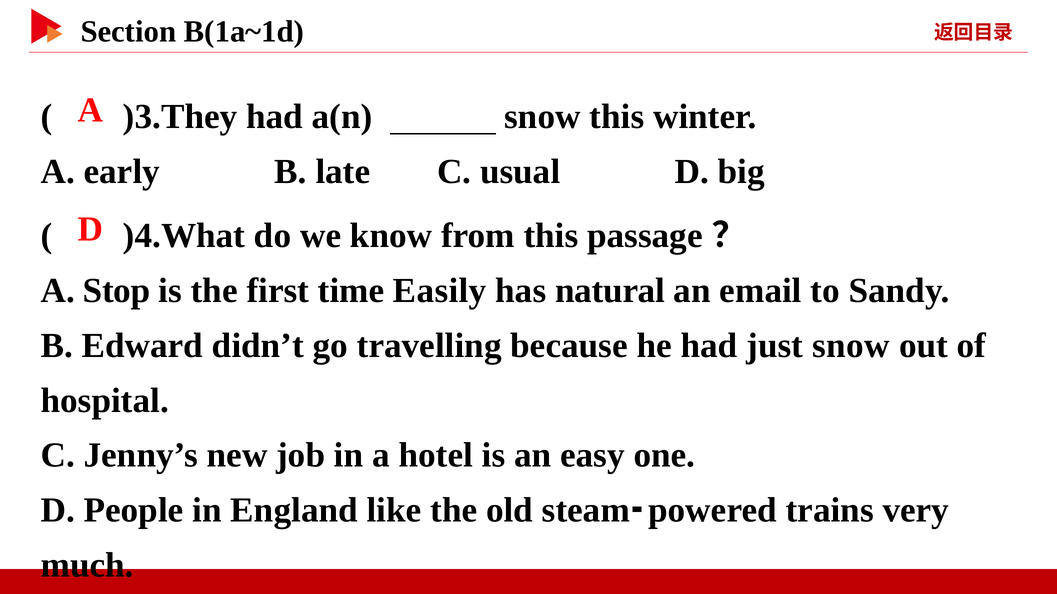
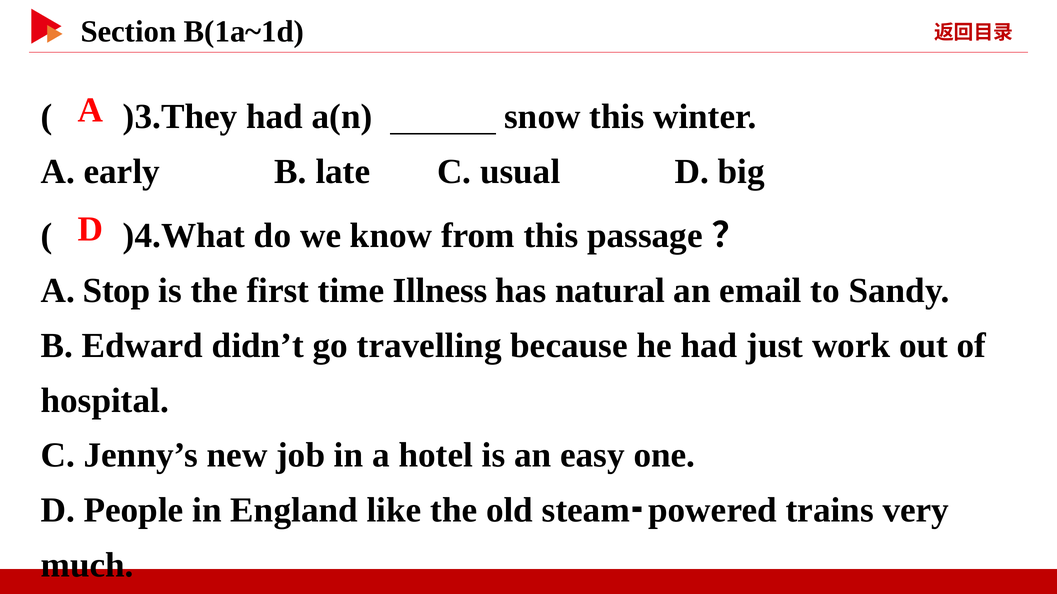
Easily: Easily -> Illness
just snow: snow -> work
